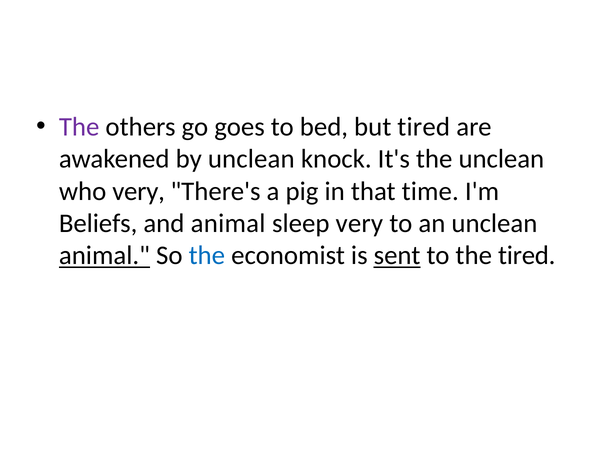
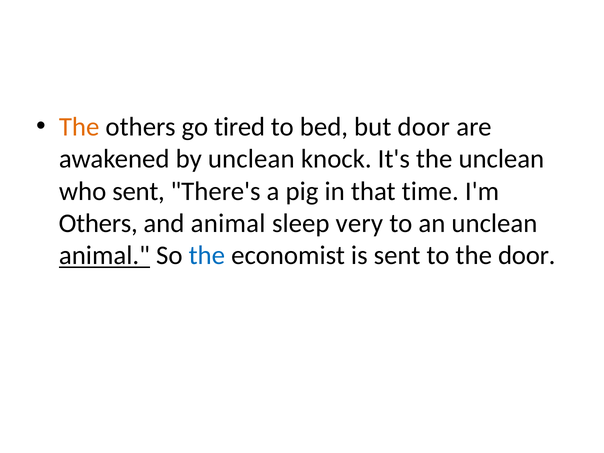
The at (79, 127) colour: purple -> orange
goes: goes -> tired
but tired: tired -> door
who very: very -> sent
Beliefs at (98, 223): Beliefs -> Others
sent at (397, 256) underline: present -> none
the tired: tired -> door
